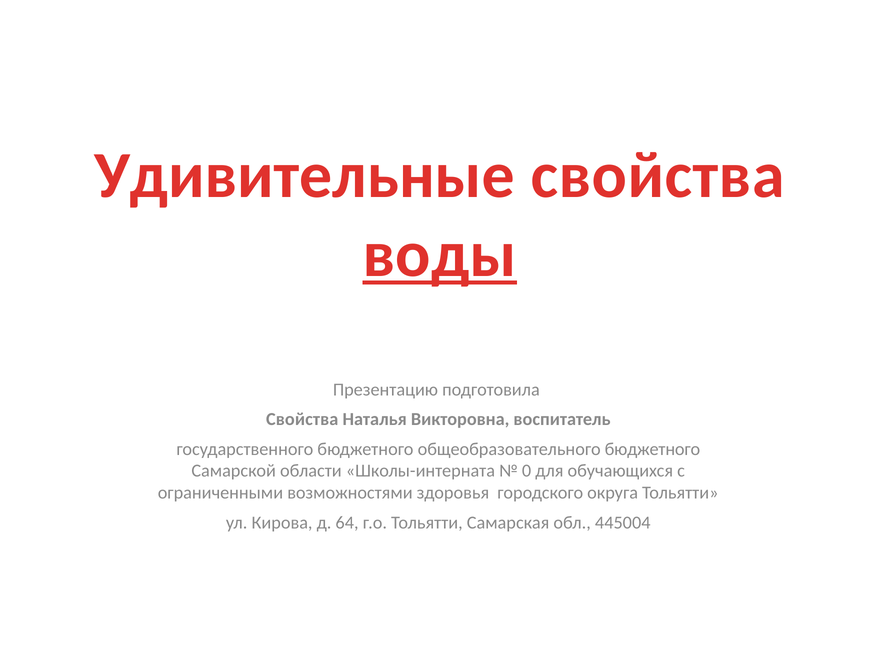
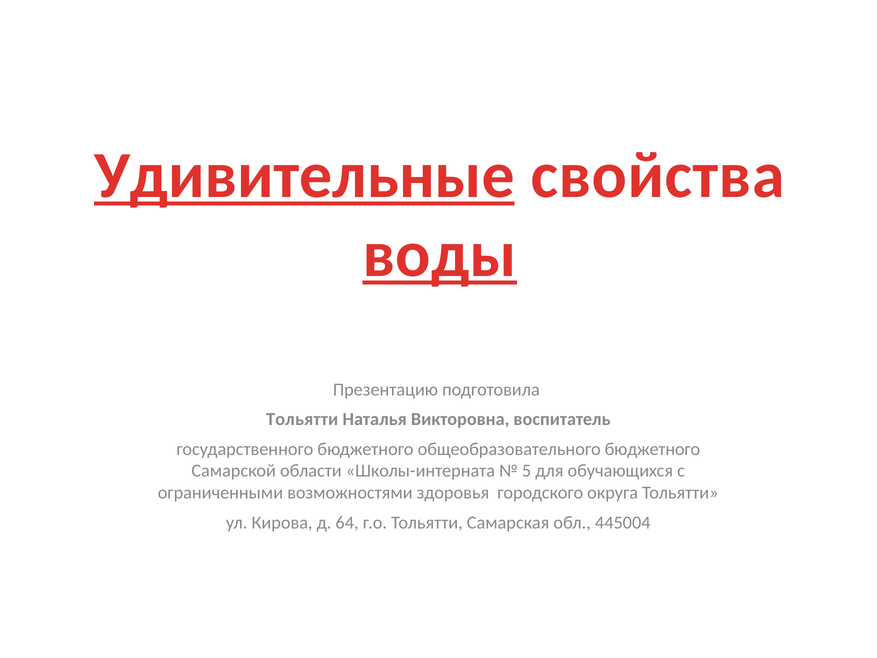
Удивительные underline: none -> present
Свойства at (302, 419): Свойства -> Тольятти
0: 0 -> 5
